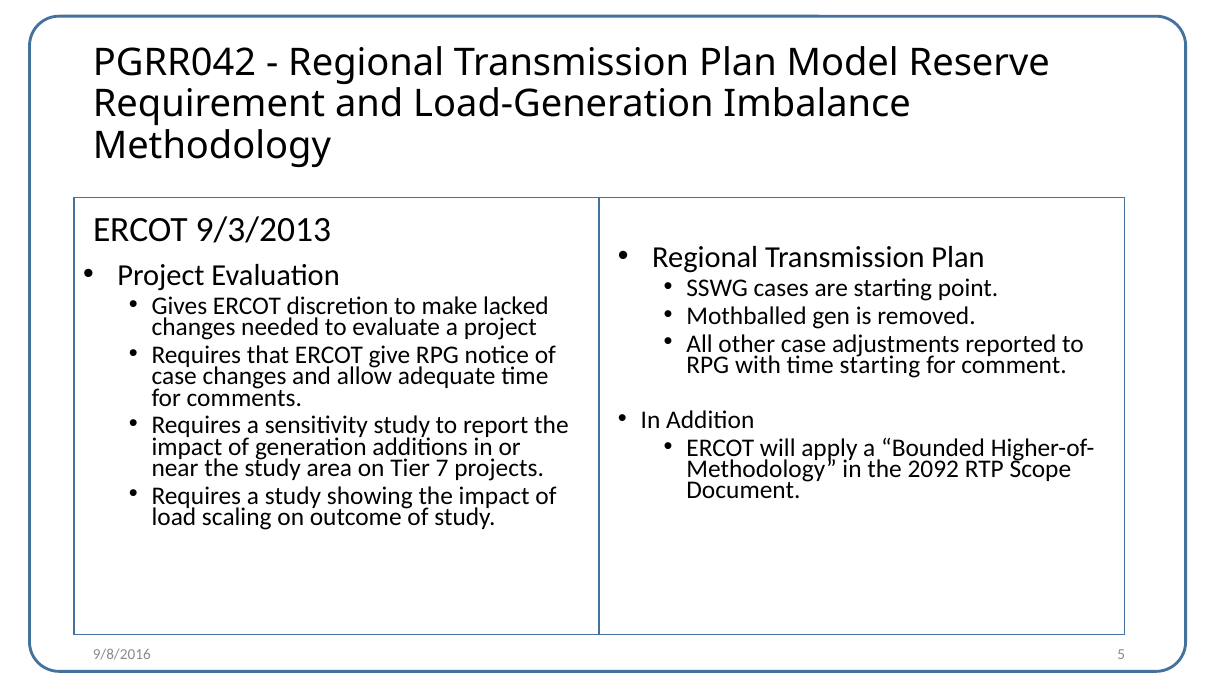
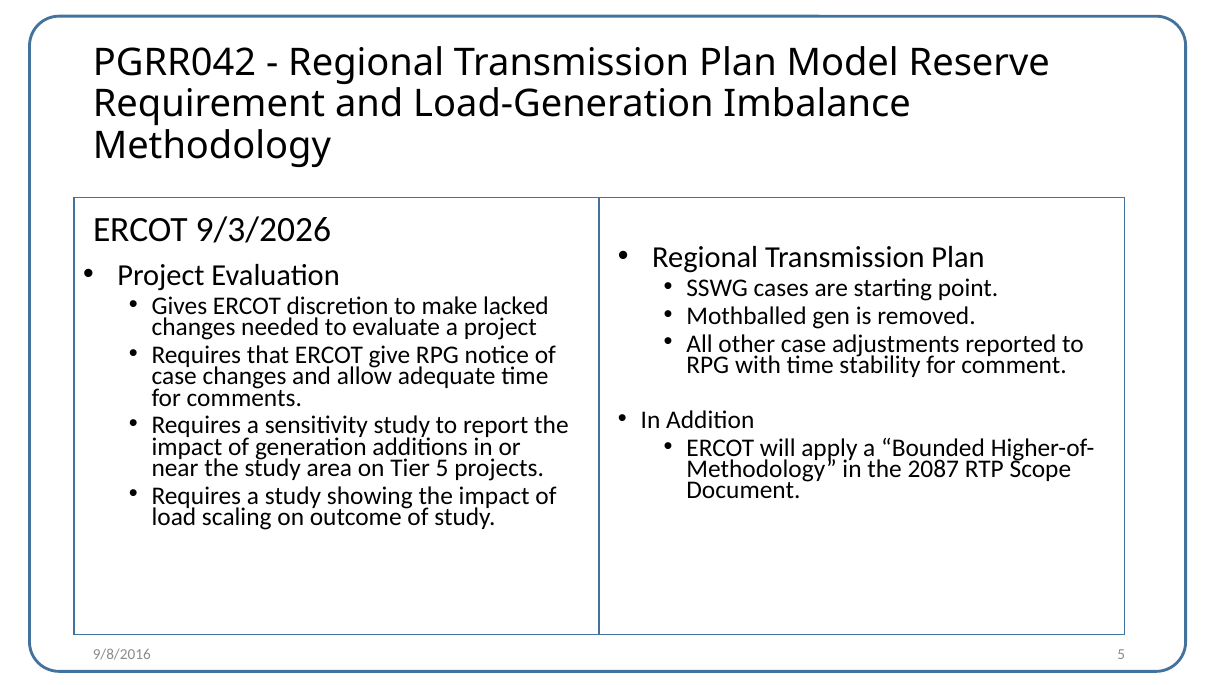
9/3/2013: 9/3/2013 -> 9/3/2026
time starting: starting -> stability
Tier 7: 7 -> 5
2092: 2092 -> 2087
